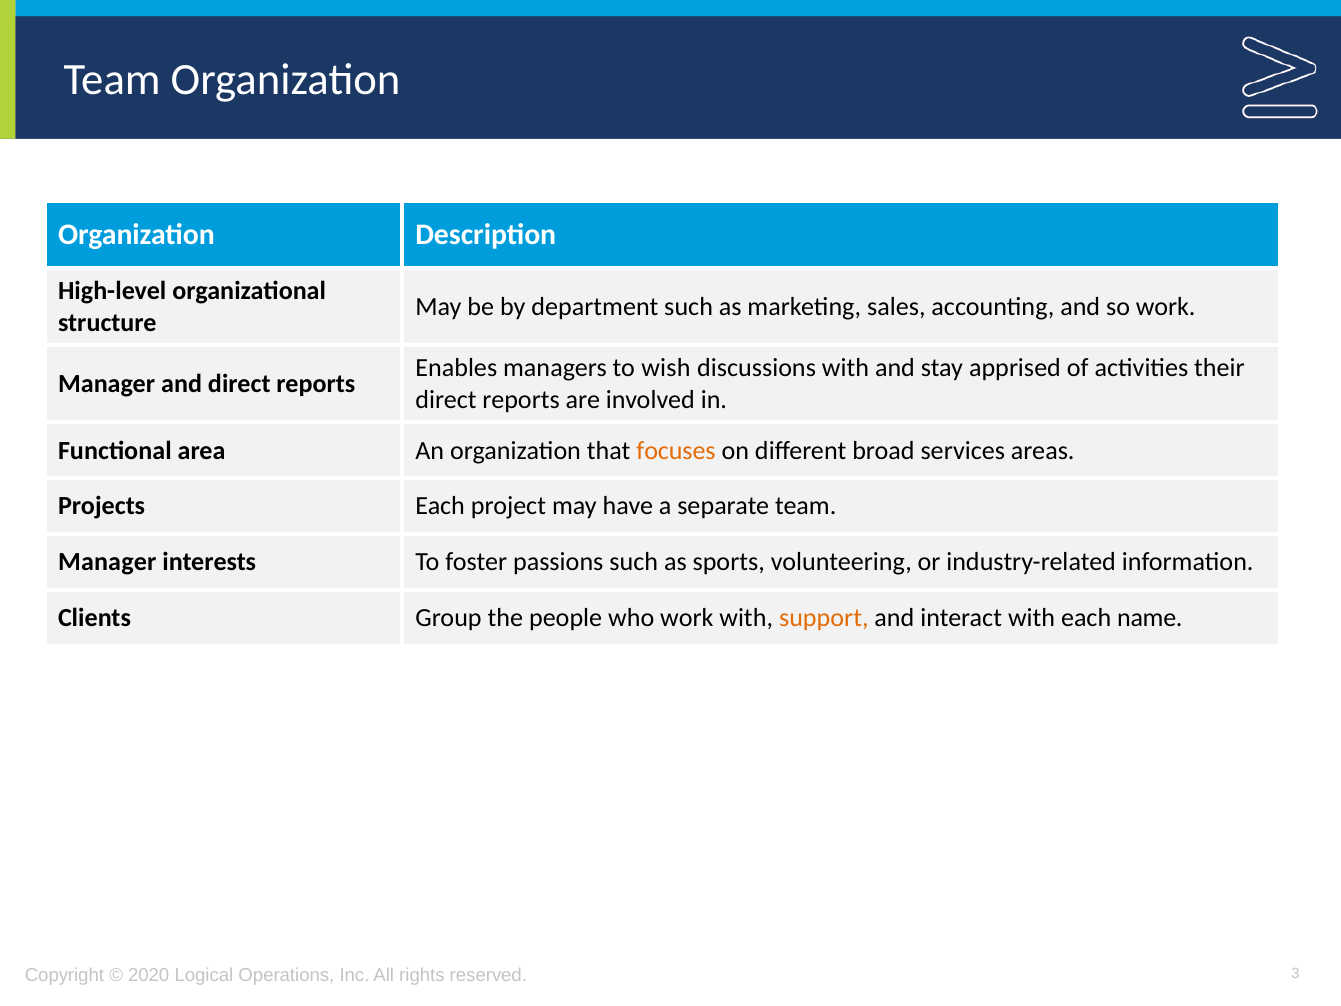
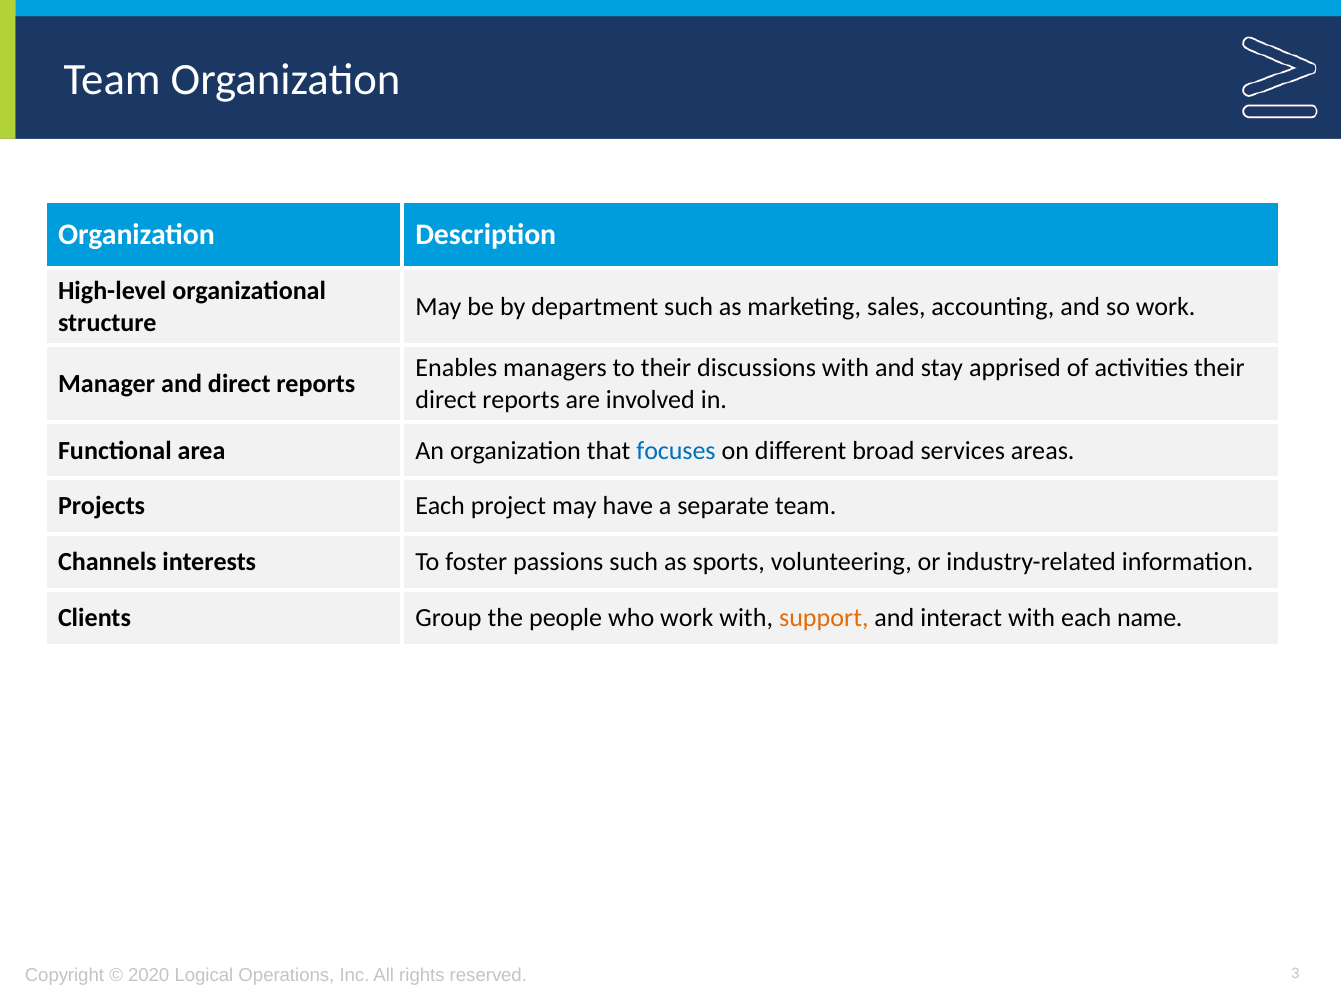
to wish: wish -> their
focuses colour: orange -> blue
Manager at (107, 562): Manager -> Channels
